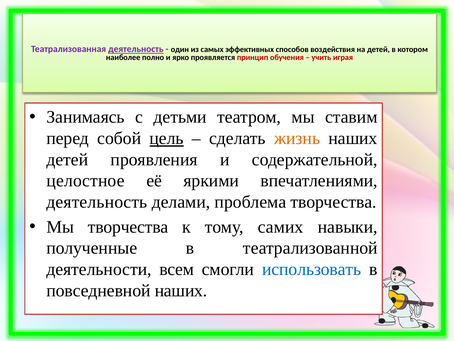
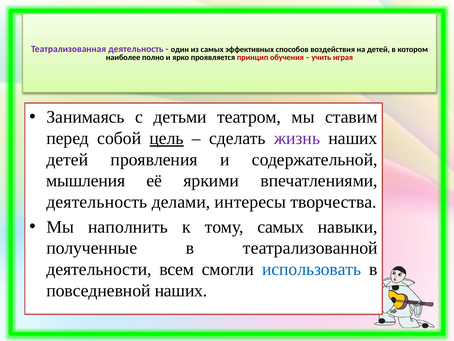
деятельность at (136, 49) underline: present -> none
жизнь colour: orange -> purple
целостное: целостное -> мышления
проблема: проблема -> интересы
Мы творчества: творчества -> наполнить
тому самих: самих -> самых
